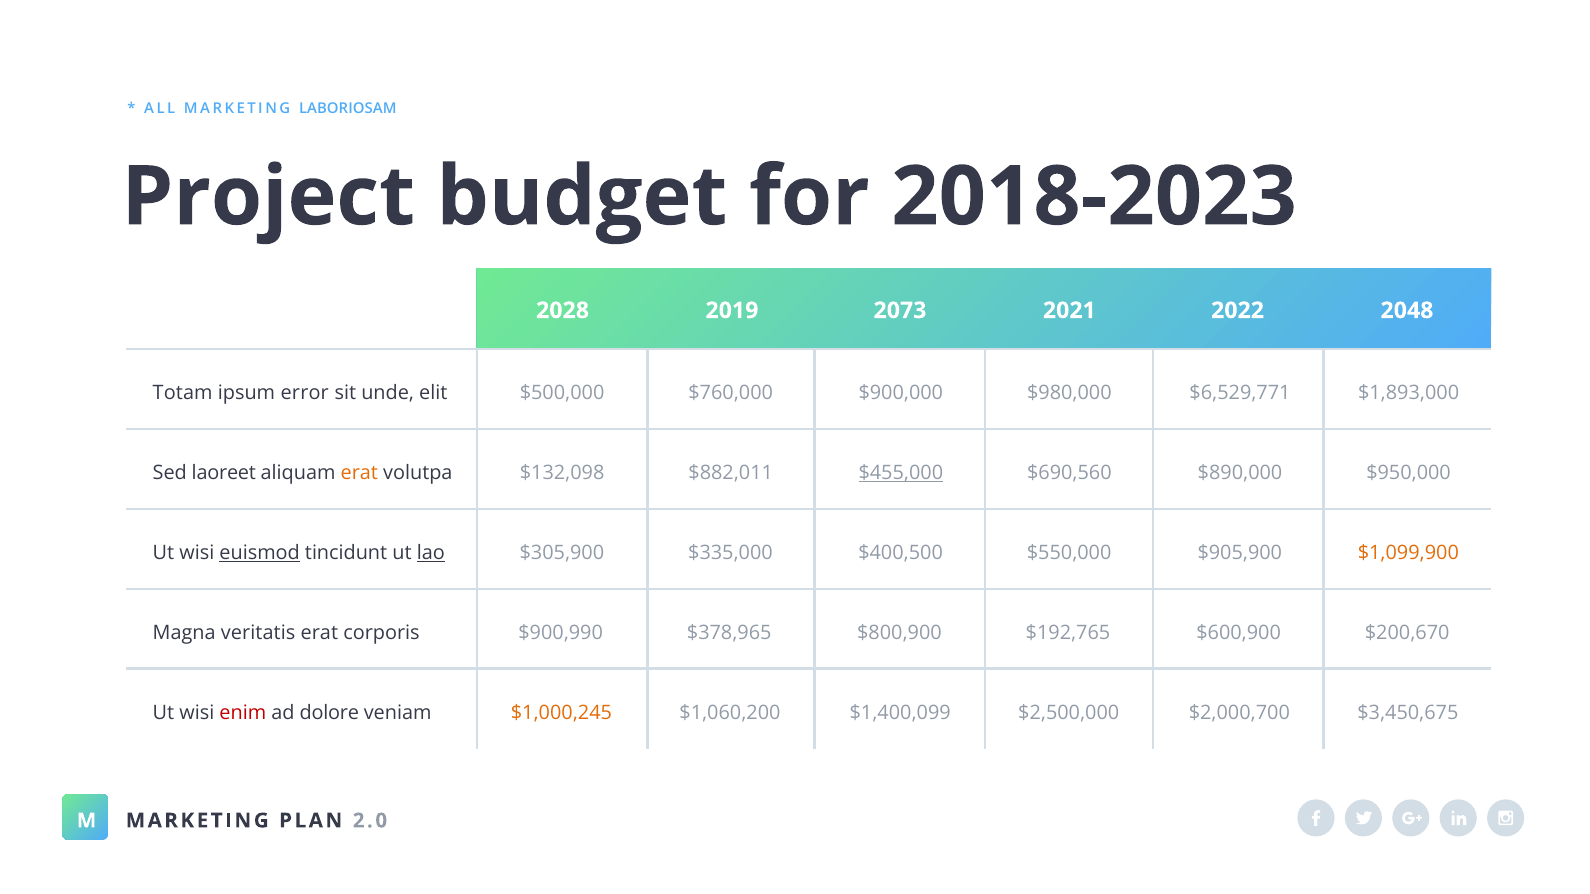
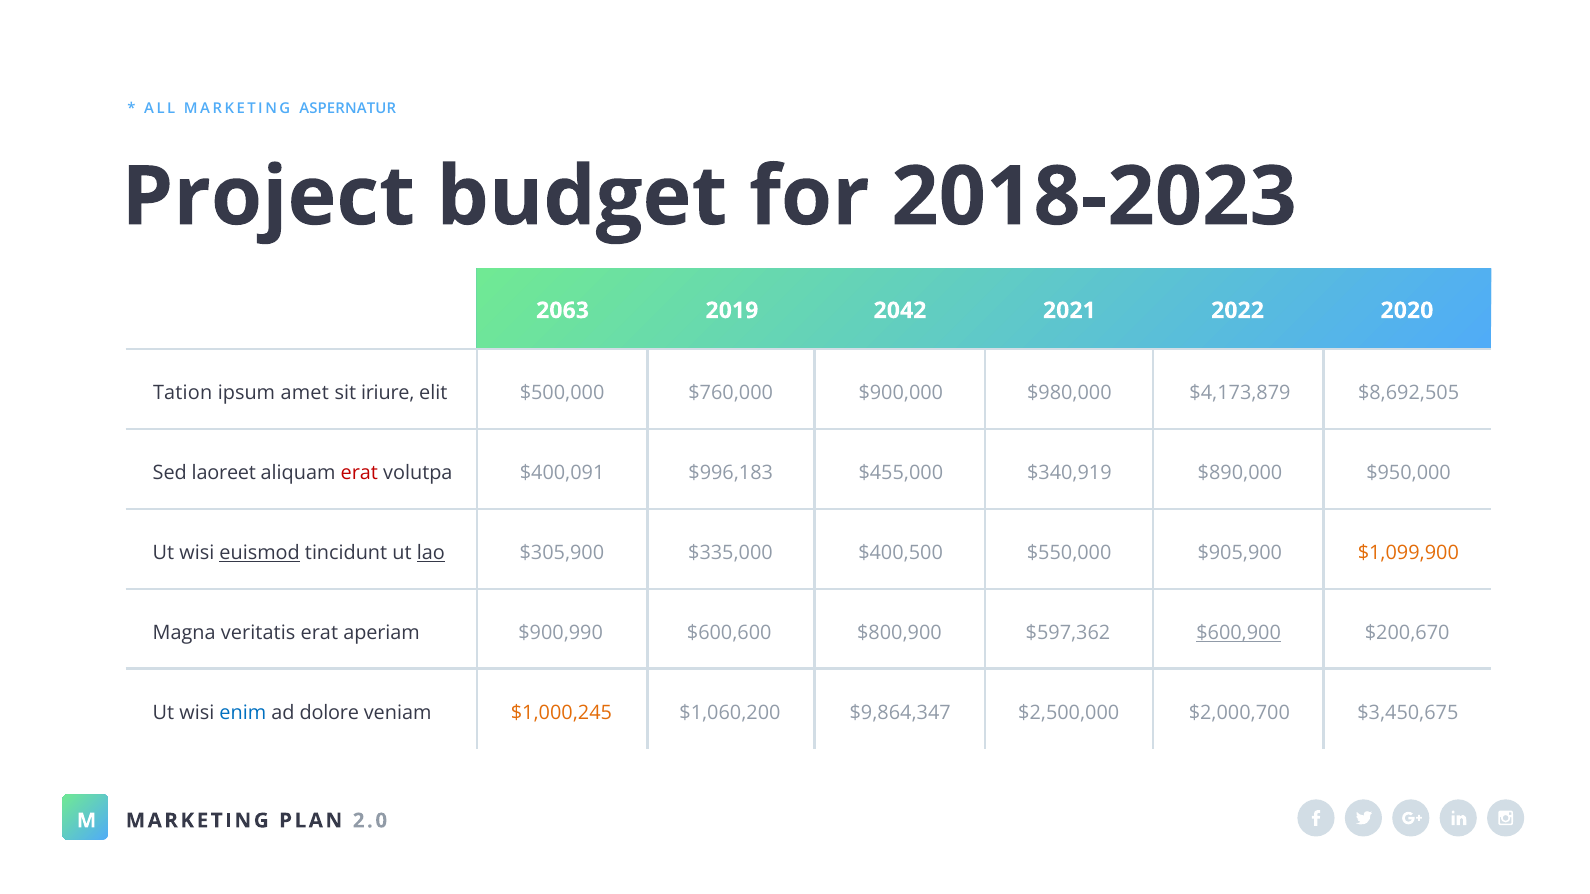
LABORIOSAM: LABORIOSAM -> ASPERNATUR
2028: 2028 -> 2063
2073: 2073 -> 2042
2048: 2048 -> 2020
Totam: Totam -> Tation
error: error -> amet
unde: unde -> iriure
$6,529,771: $6,529,771 -> $4,173,879
$1,893,000: $1,893,000 -> $8,692,505
erat at (359, 473) colour: orange -> red
$132,098: $132,098 -> $400,091
$882,011: $882,011 -> $996,183
$455,000 underline: present -> none
$690,560: $690,560 -> $340,919
corporis: corporis -> aperiam
$378,965: $378,965 -> $600,600
$192,765: $192,765 -> $597,362
$600,900 underline: none -> present
enim colour: red -> blue
$1,400,099: $1,400,099 -> $9,864,347
